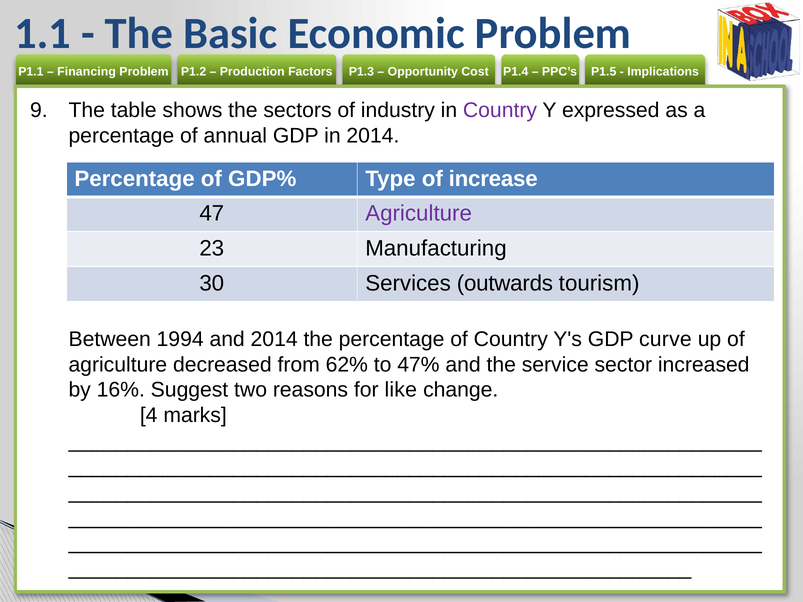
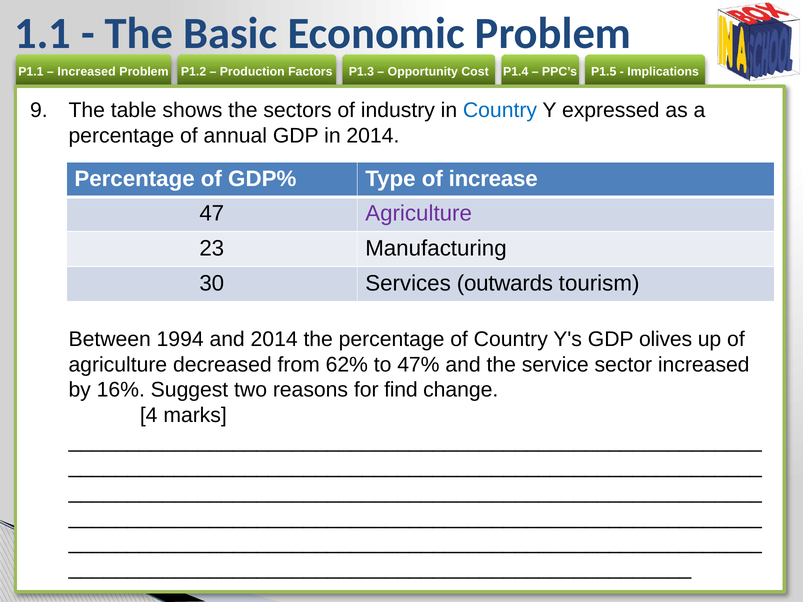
Financing at (87, 72): Financing -> Increased
Country at (500, 111) colour: purple -> blue
curve: curve -> olives
like: like -> find
